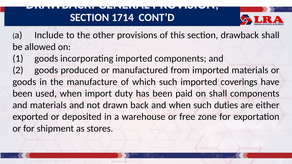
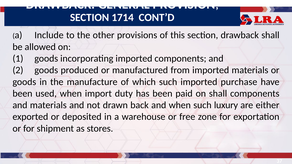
coverings: coverings -> purchase
duties: duties -> luxury
